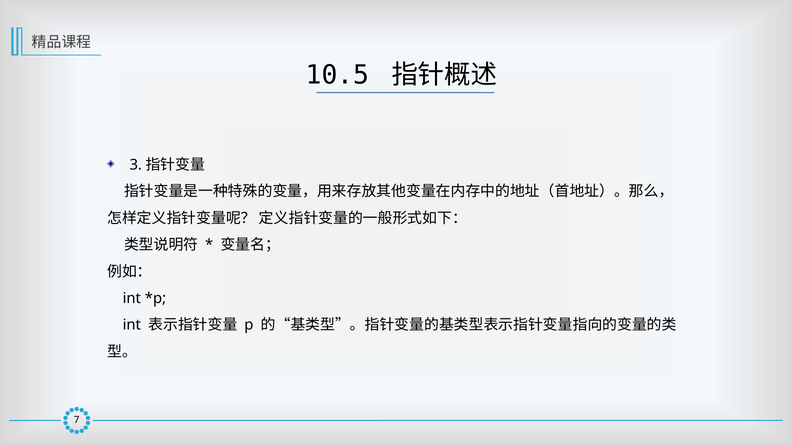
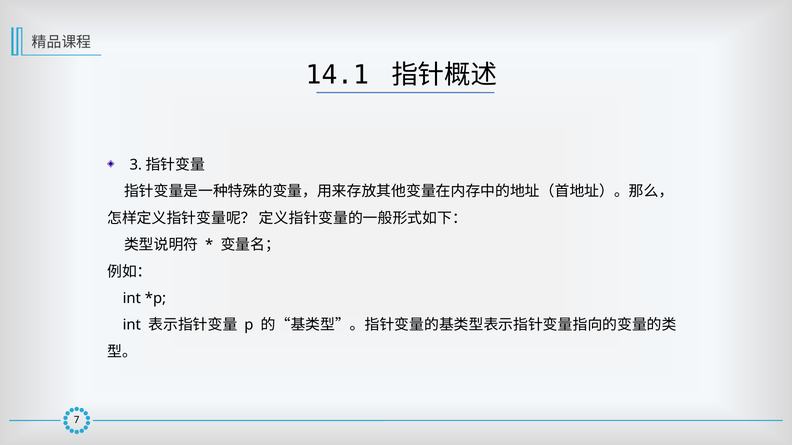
10.5: 10.5 -> 14.1
